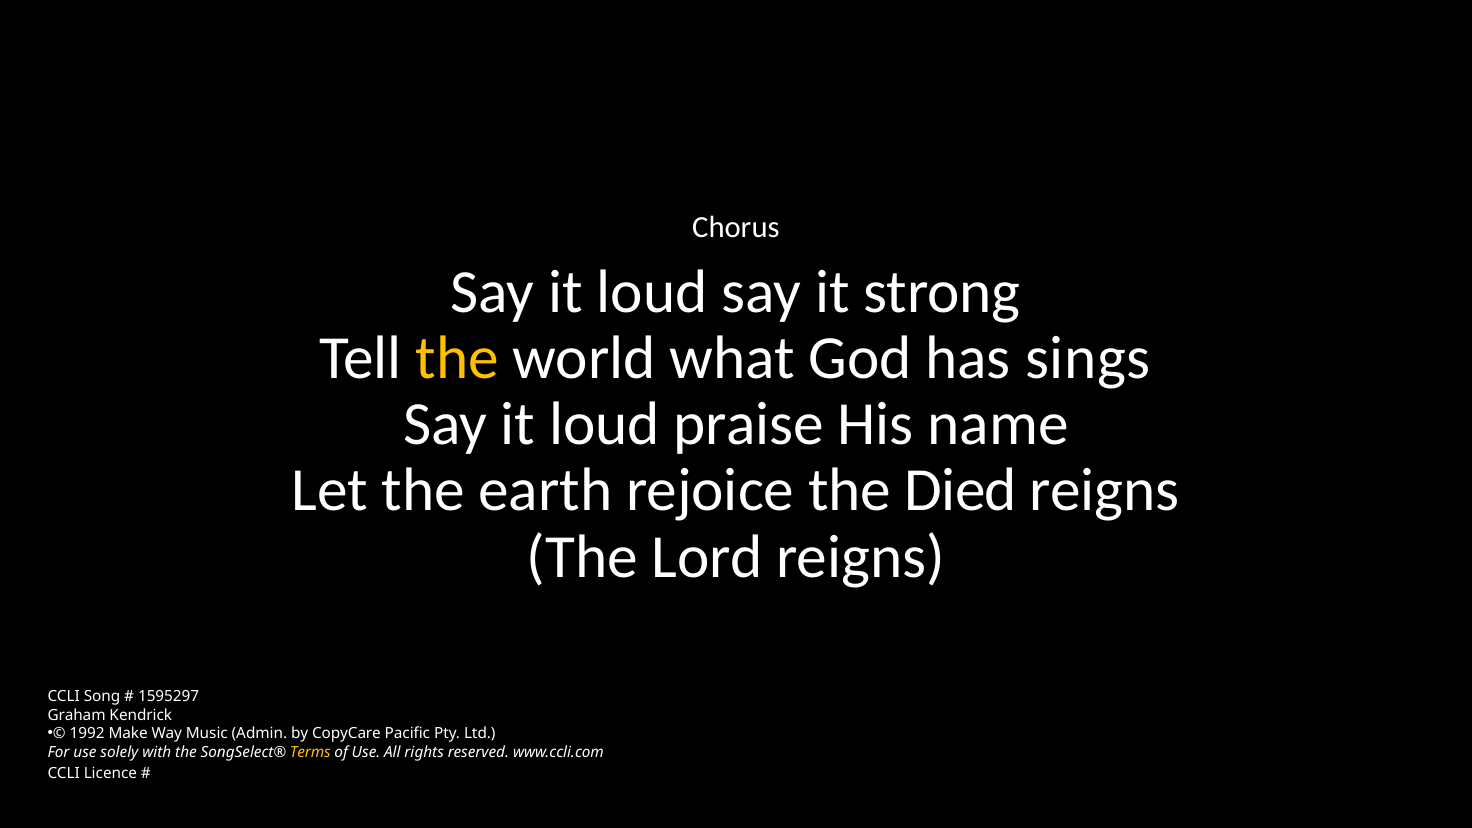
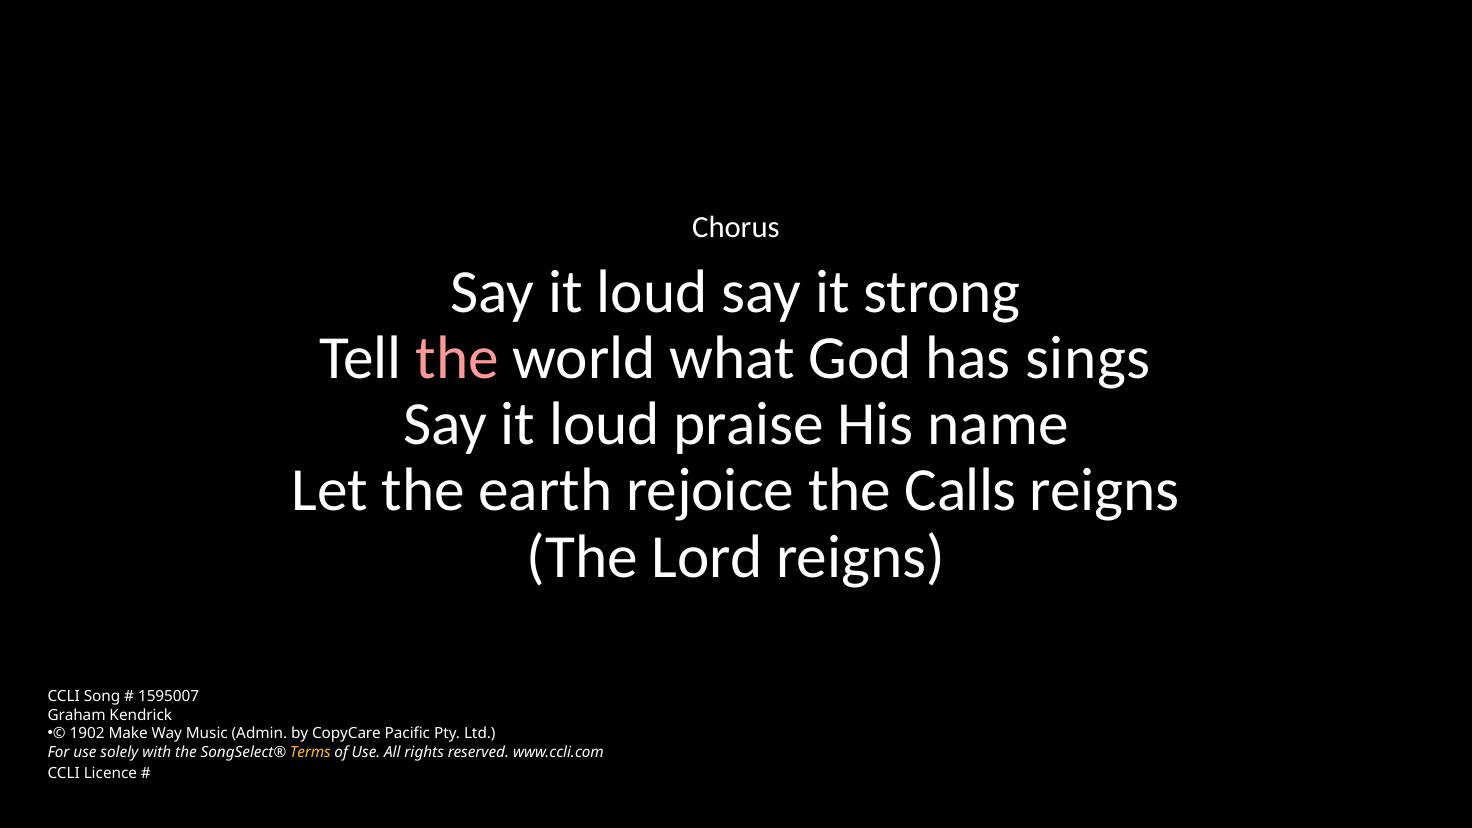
the at (457, 358) colour: yellow -> pink
Died: Died -> Calls
1595297: 1595297 -> 1595007
1992: 1992 -> 1902
